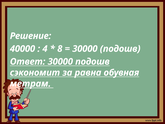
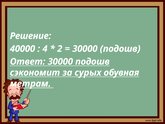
8: 8 -> 2
равна: равна -> сурых
